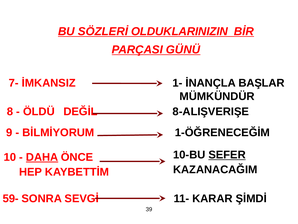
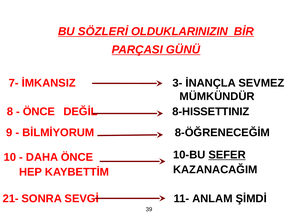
1-: 1- -> 3-
BAŞLAR: BAŞLAR -> SEVMEZ
ÖLDÜ at (39, 111): ÖLDÜ -> ÖNCE
8-ALIŞVERIŞE: 8-ALIŞVERIŞE -> 8-HISSETTINIZ
1-ÖĞRENECEĞİM: 1-ÖĞRENECEĞİM -> 8-ÖĞRENECEĞİM
DAHA underline: present -> none
59-: 59- -> 21-
KARAR: KARAR -> ANLAM
